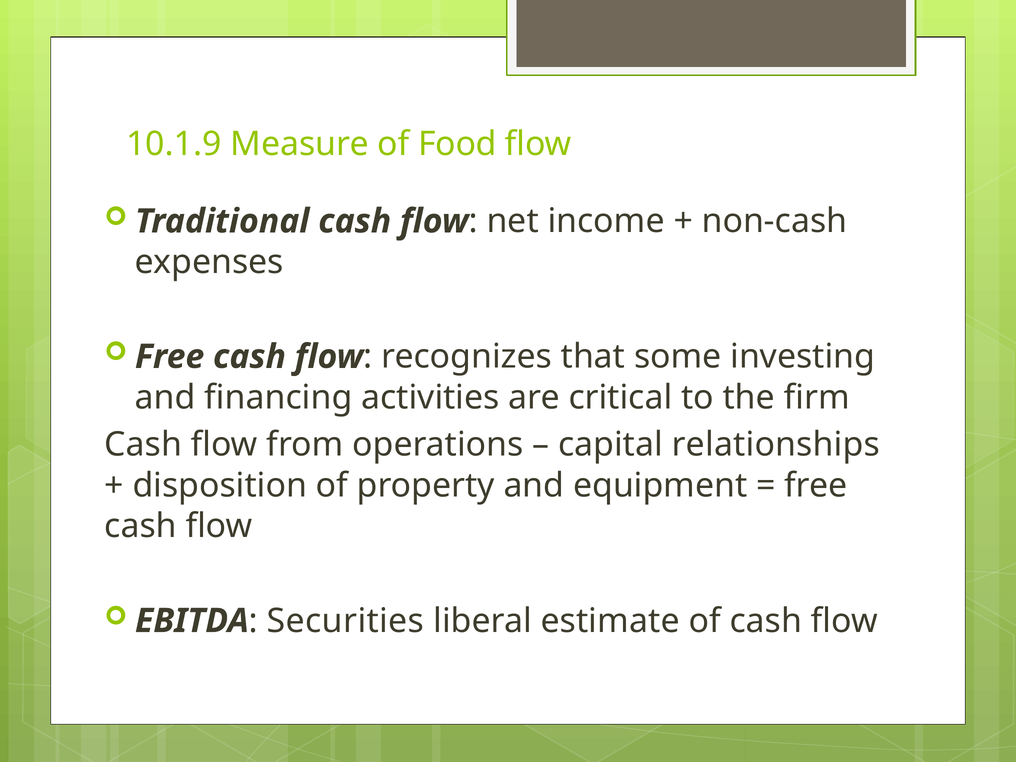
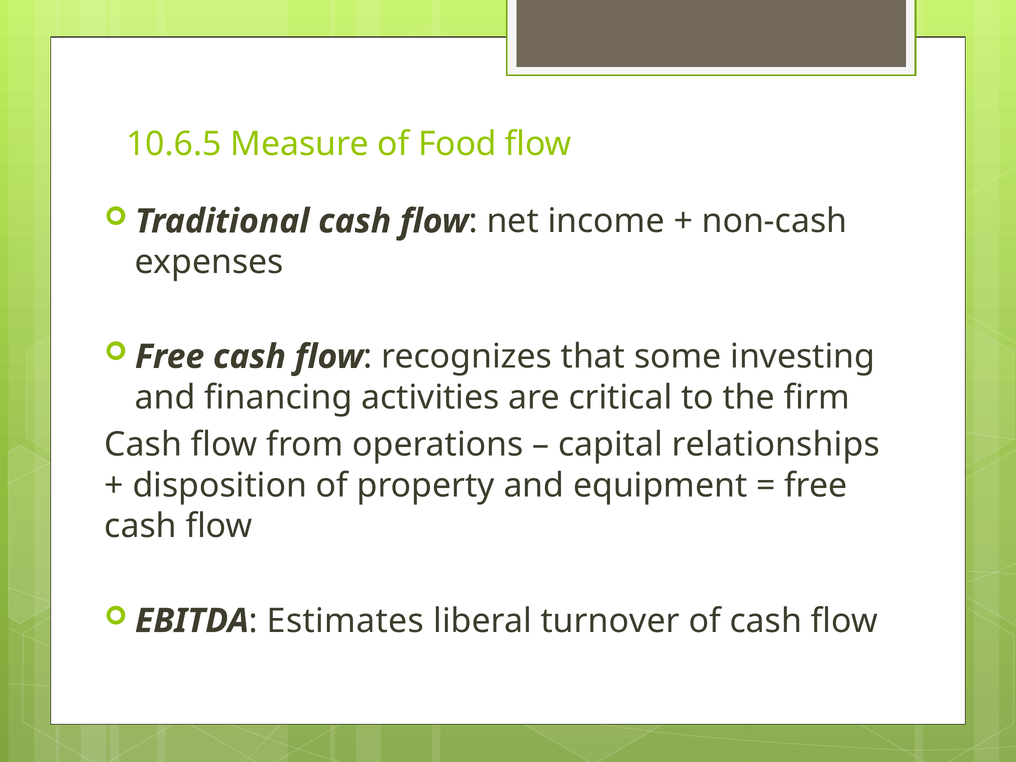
10.1.9: 10.1.9 -> 10.6.5
Securities: Securities -> Estimates
estimate: estimate -> turnover
